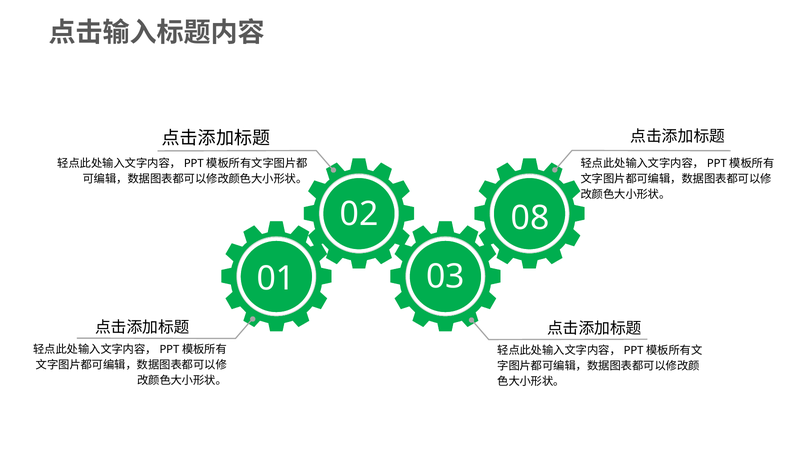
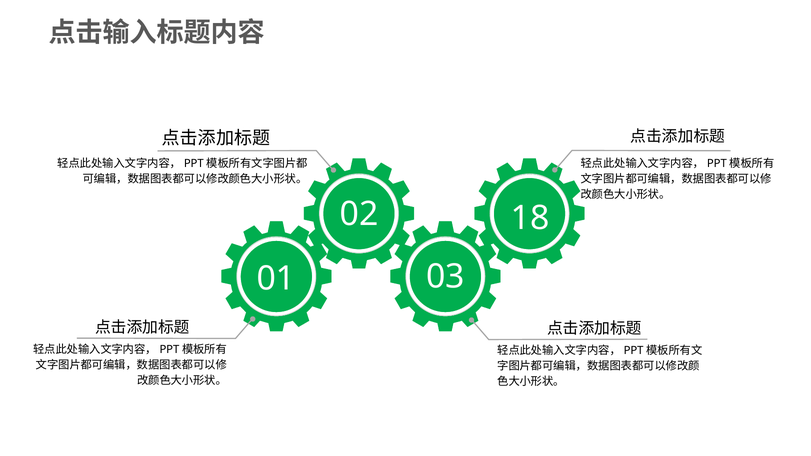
08: 08 -> 18
